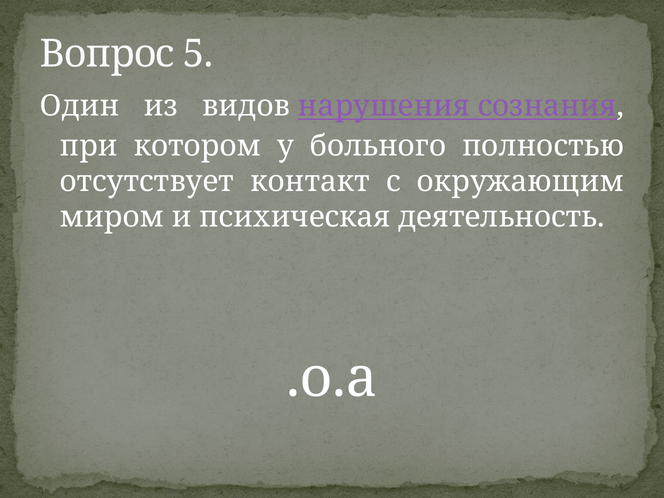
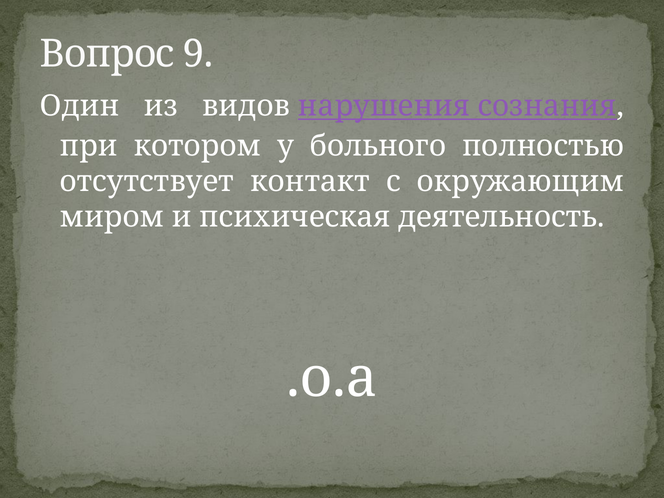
5: 5 -> 9
